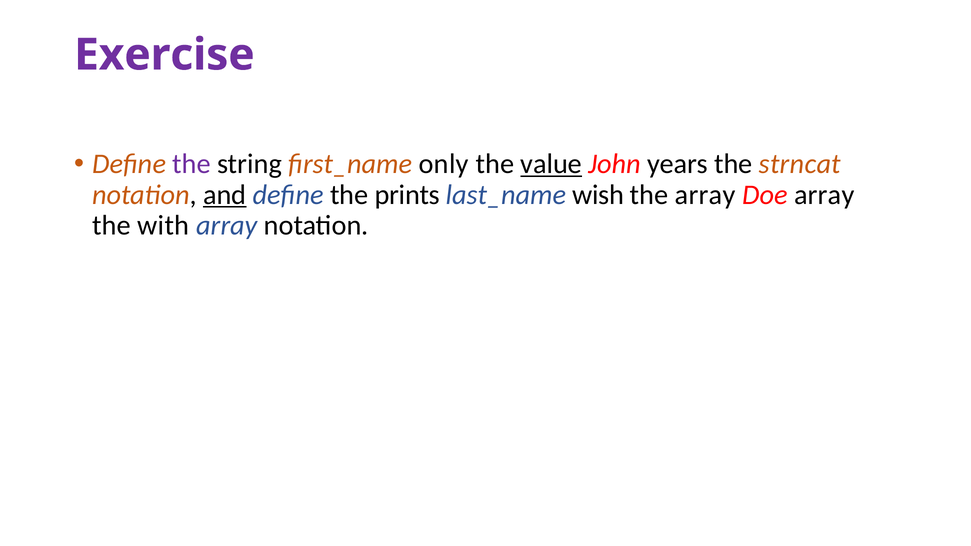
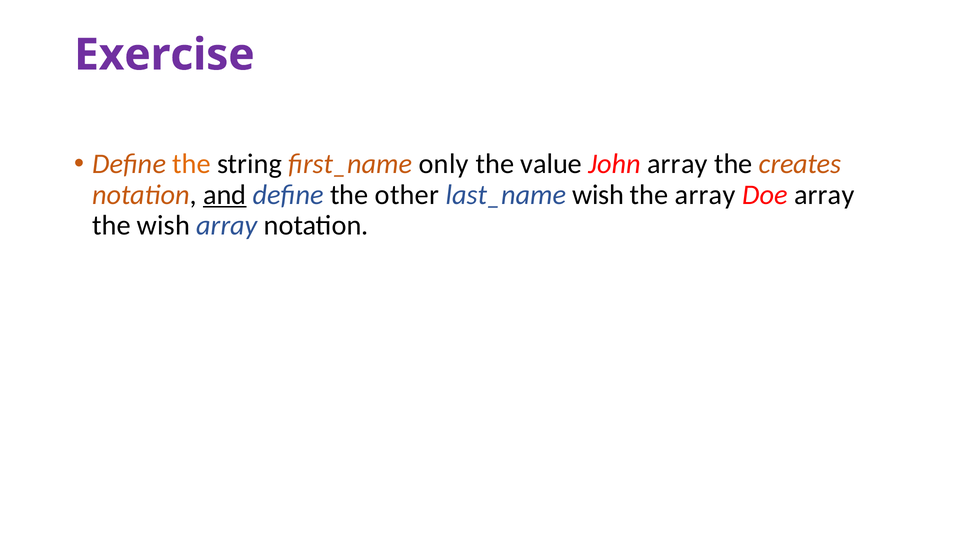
the at (192, 164) colour: purple -> orange
value underline: present -> none
John years: years -> array
strncat: strncat -> creates
prints: prints -> other
the with: with -> wish
